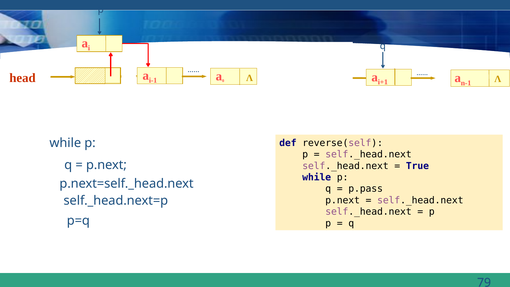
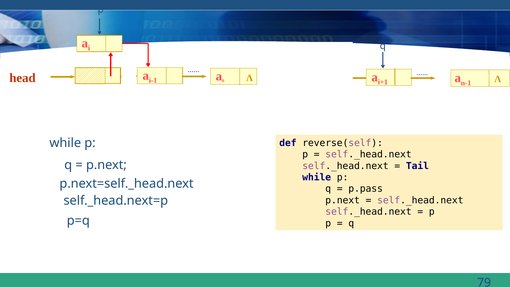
True: True -> Tail
